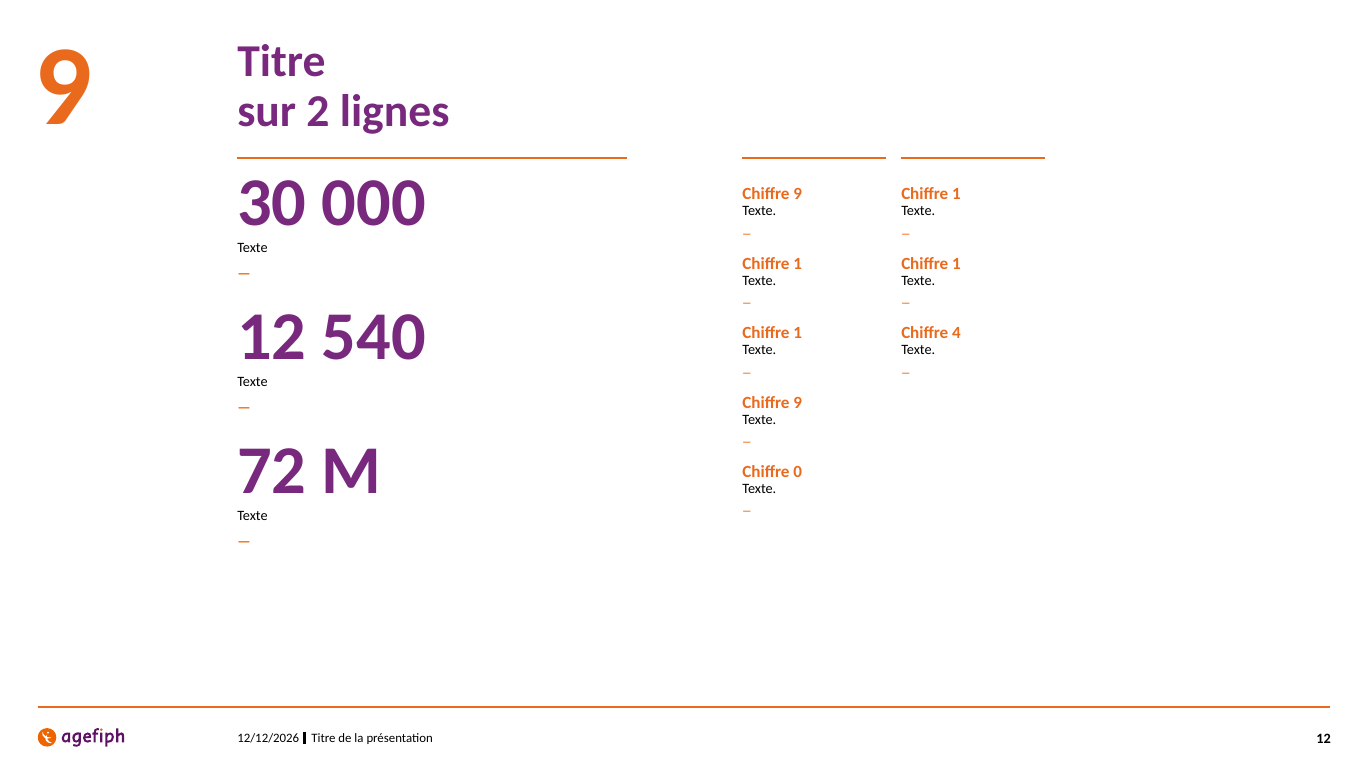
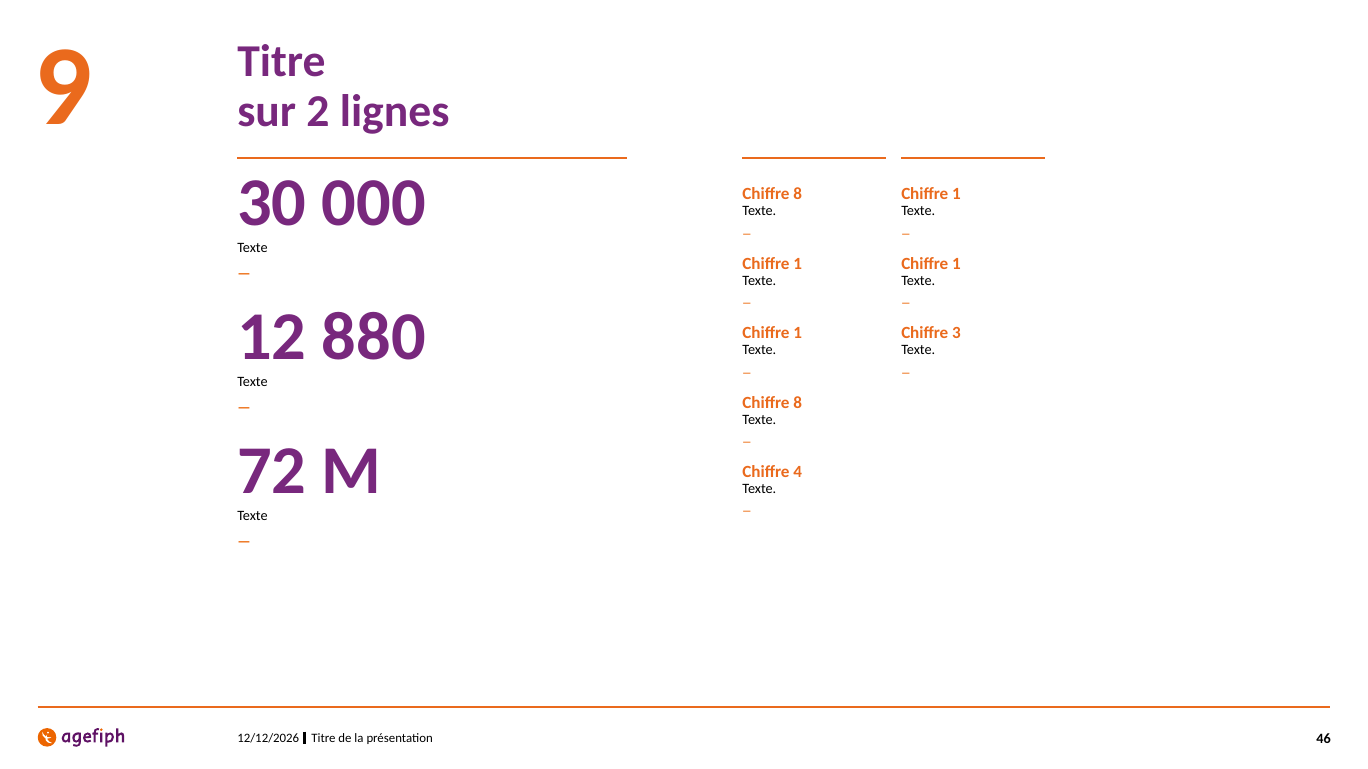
9 at (798, 194): 9 -> 8
540: 540 -> 880
4: 4 -> 3
9 at (798, 403): 9 -> 8
0: 0 -> 4
présentation 12: 12 -> 46
